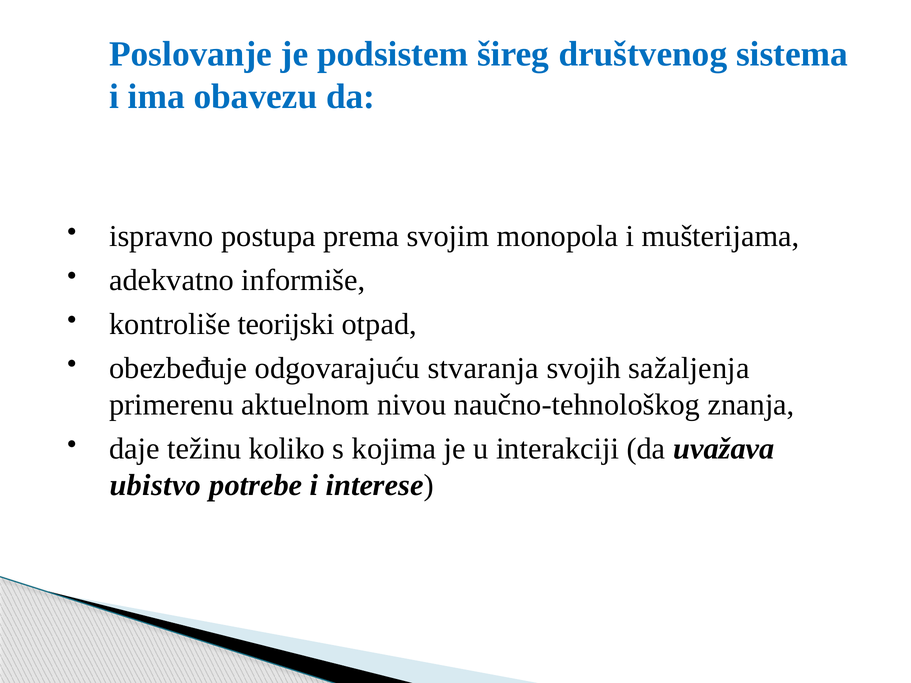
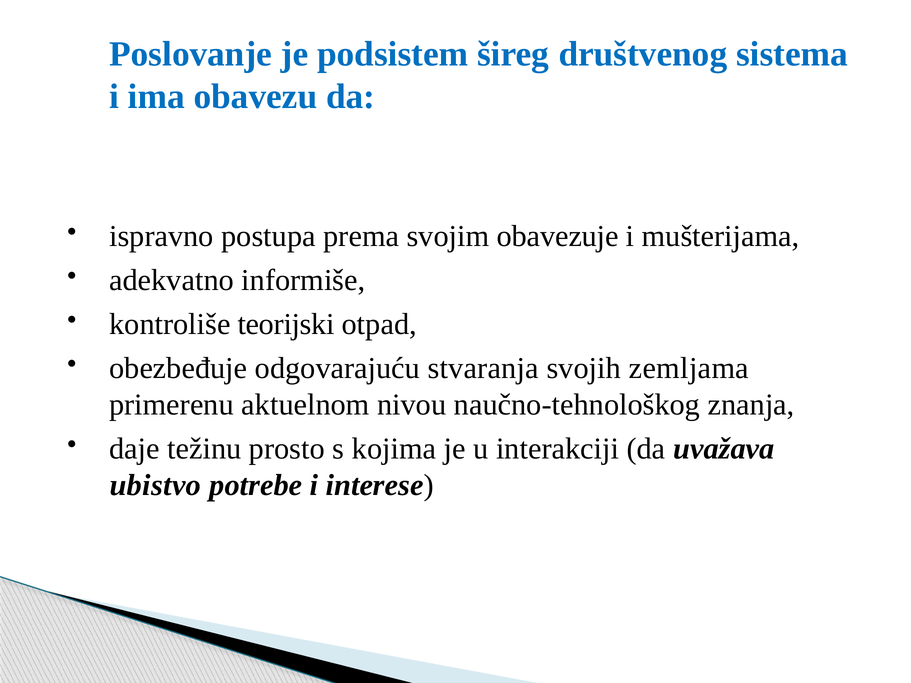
monopola: monopola -> obavezuje
sažaljenja: sažaljenja -> zemljama
koliko: koliko -> prosto
